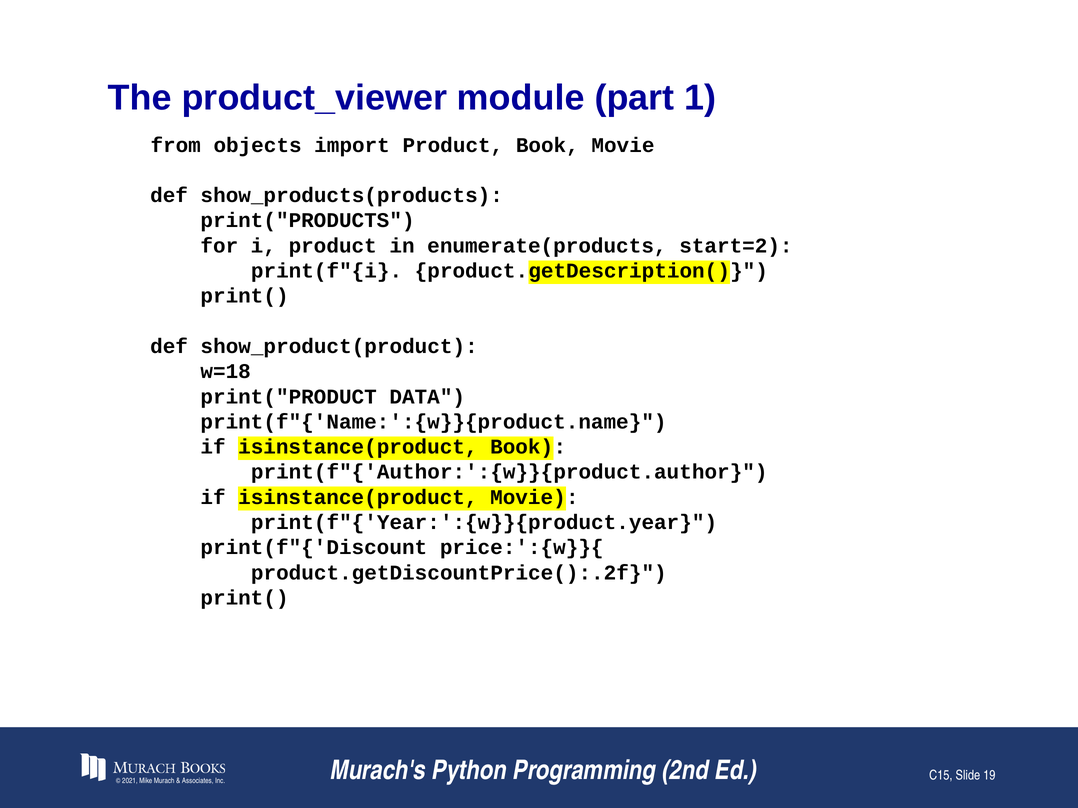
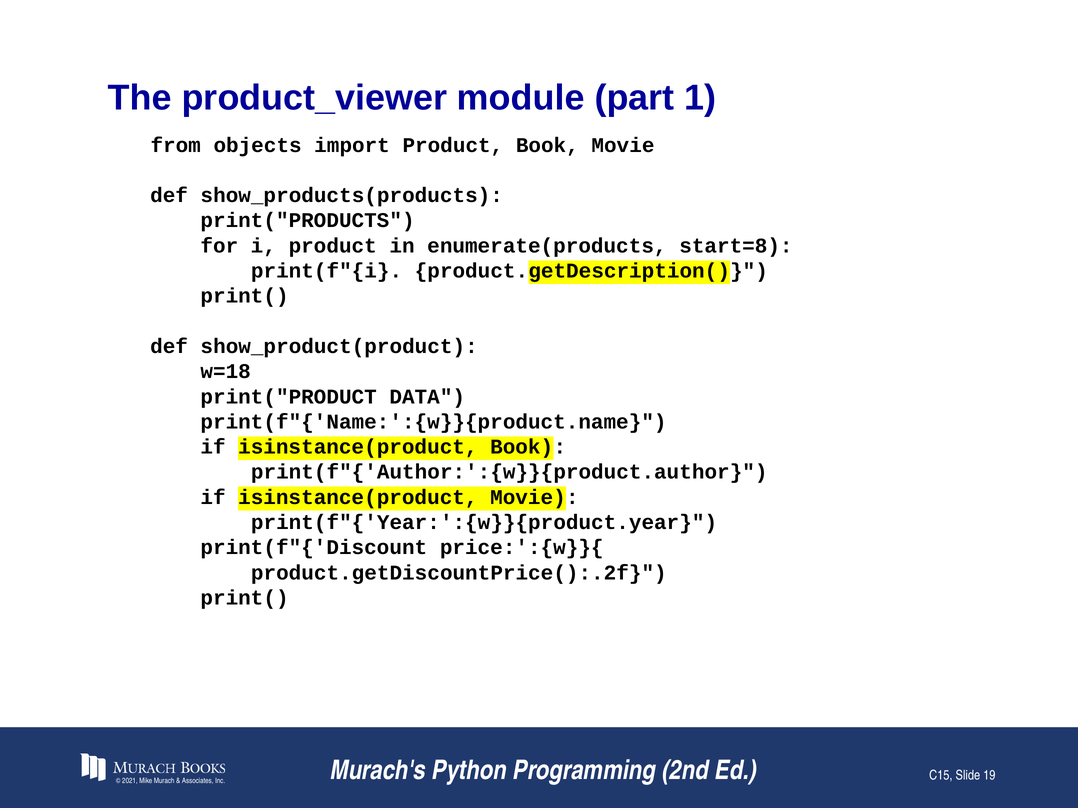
start=2: start=2 -> start=8
